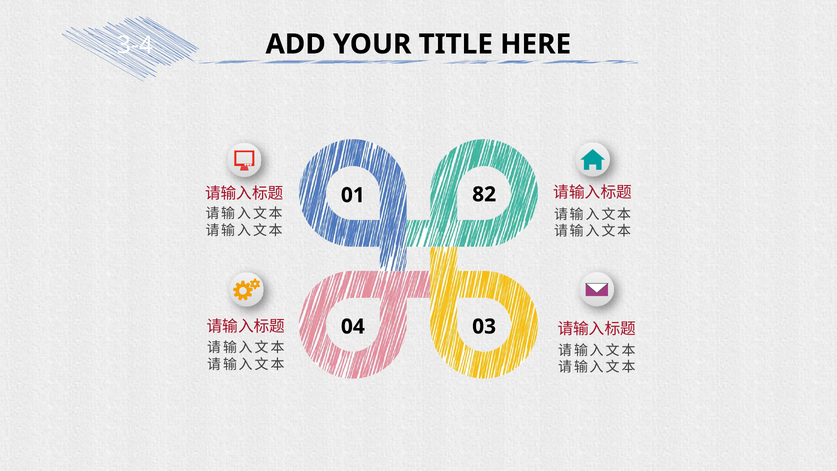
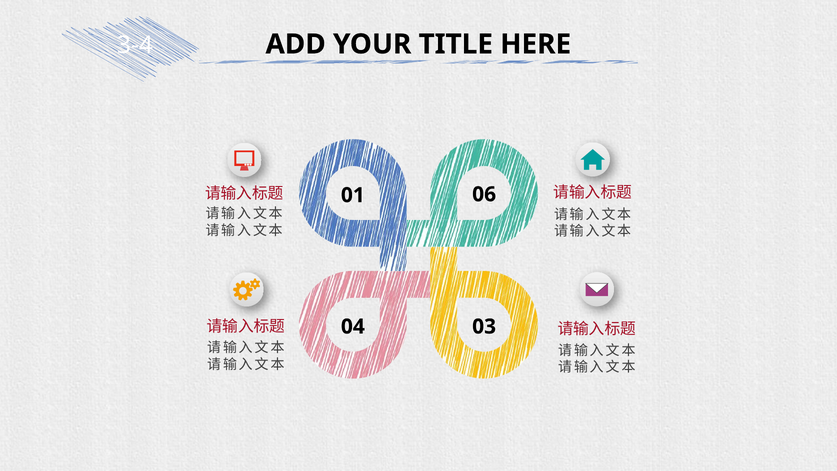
82: 82 -> 06
